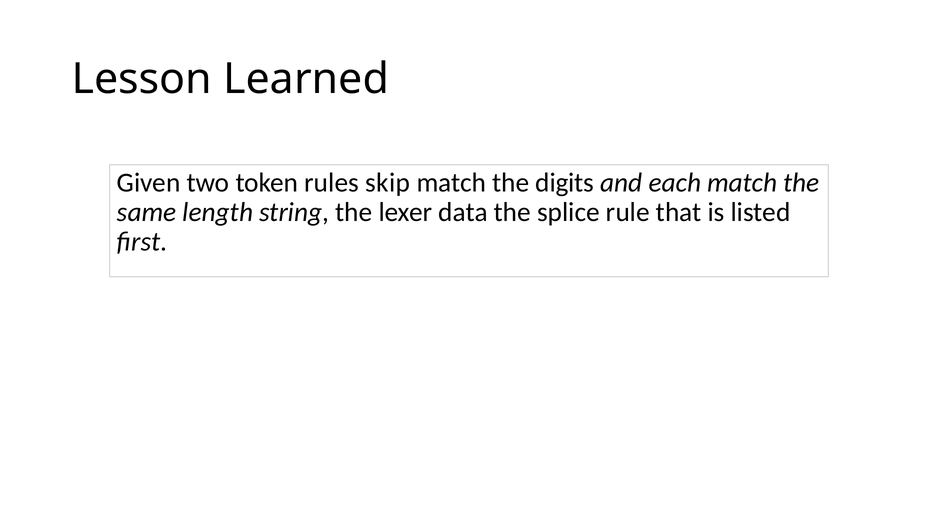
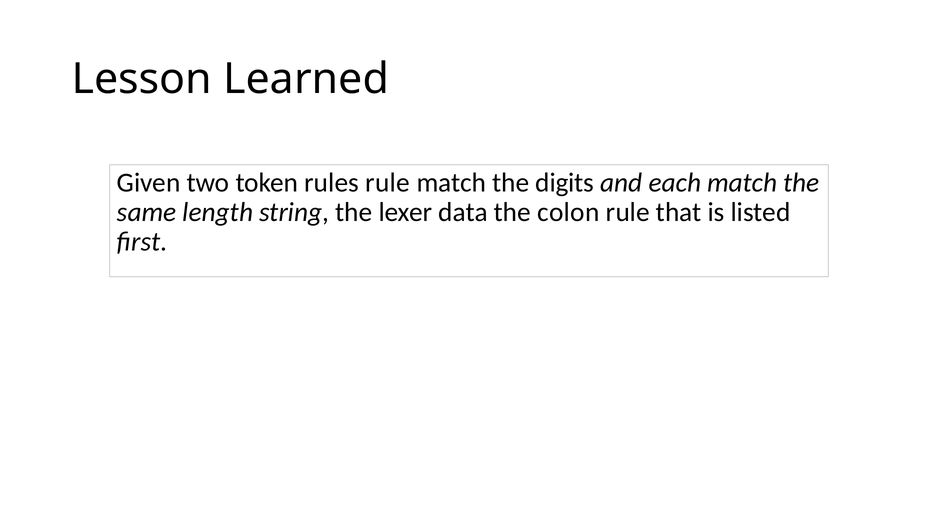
rules skip: skip -> rule
splice: splice -> colon
